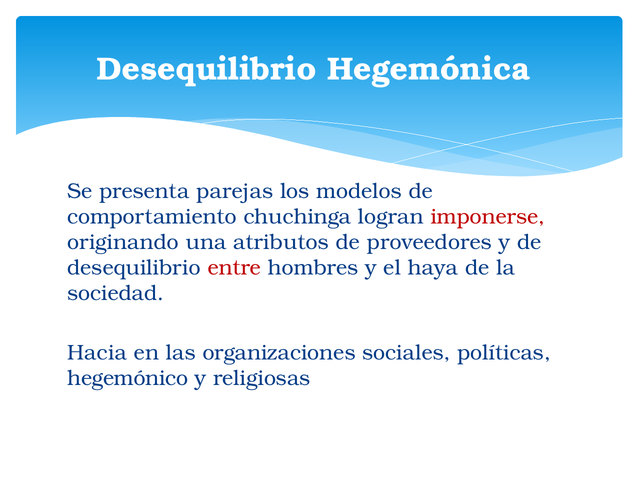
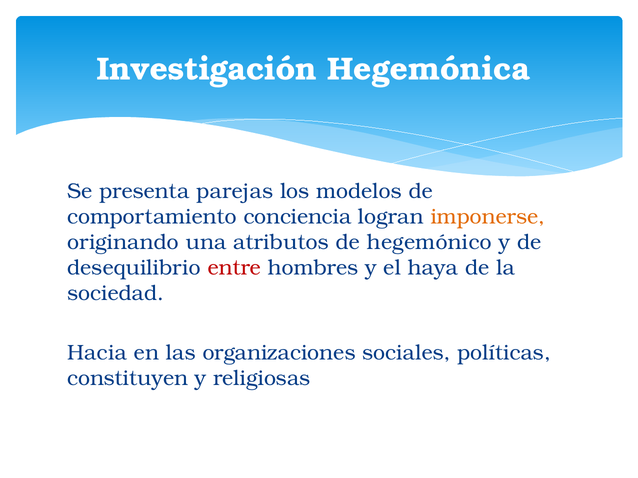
Desequilibrio at (207, 70): Desequilibrio -> Investigación
chuchinga: chuchinga -> conciencia
imponerse colour: red -> orange
proveedores: proveedores -> hegemónico
hegemónico: hegemónico -> constituyen
